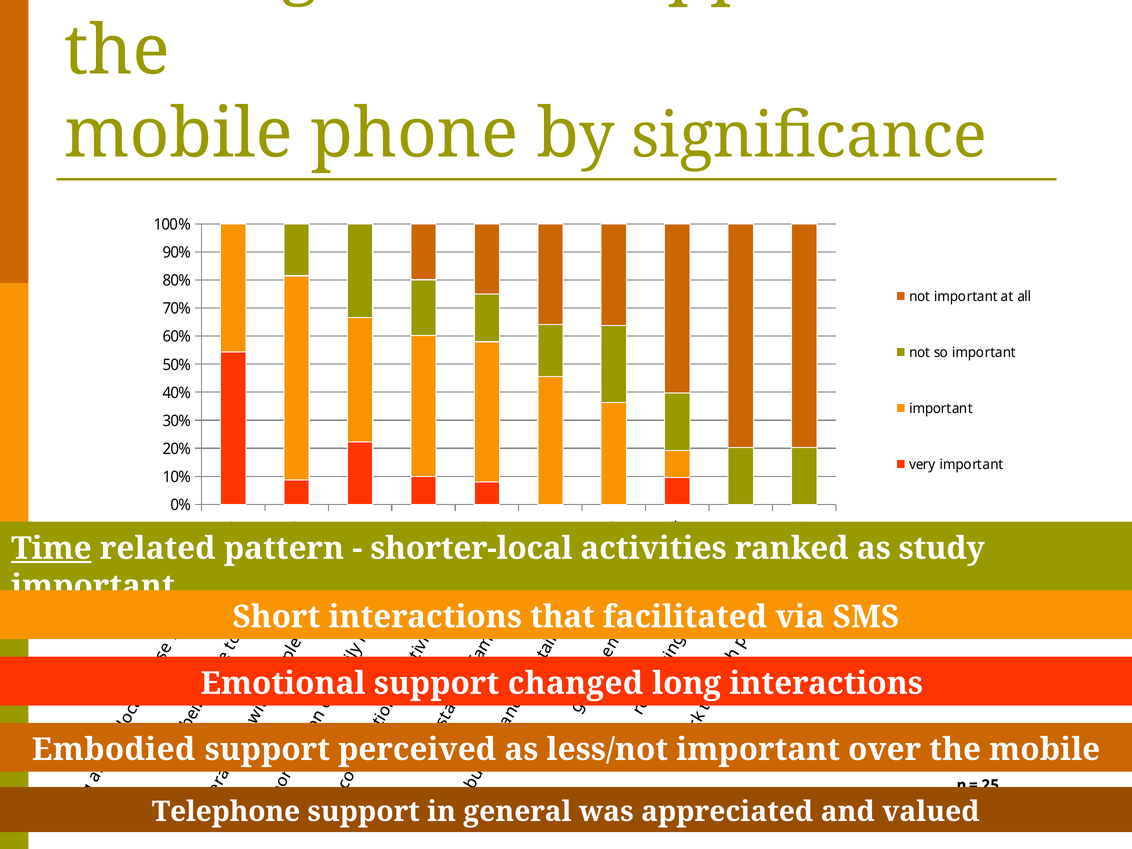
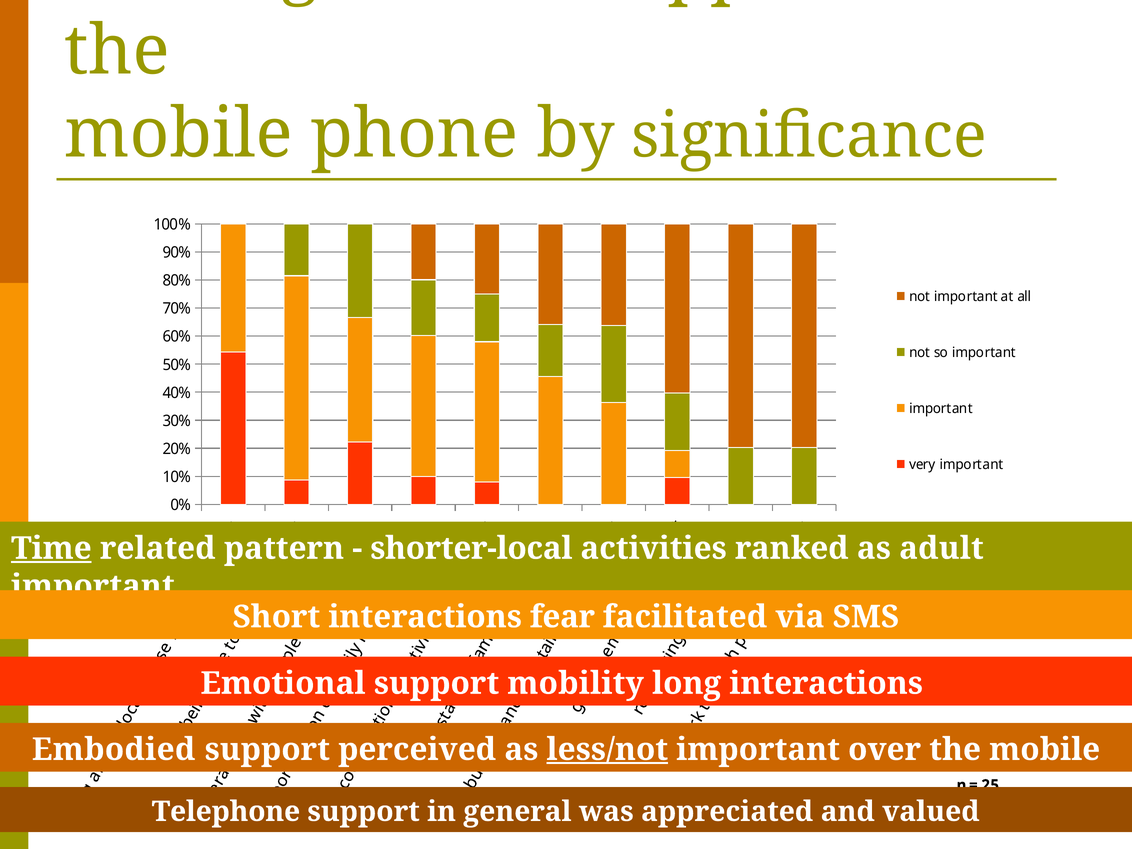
study: study -> adult
that: that -> fear
changed: changed -> mobility
less/not underline: none -> present
